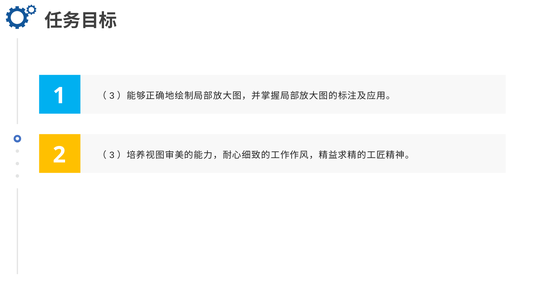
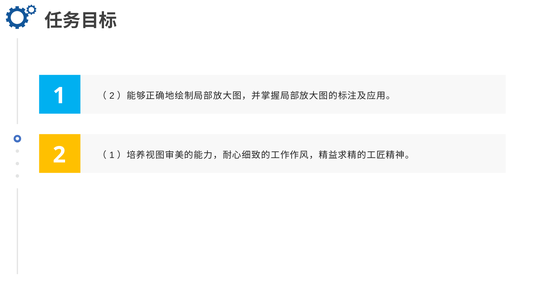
3 at (112, 96): 3 -> 2
3 at (112, 155): 3 -> 1
